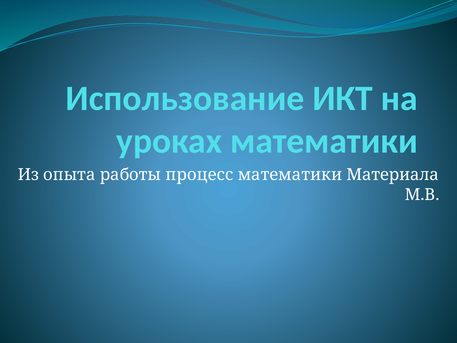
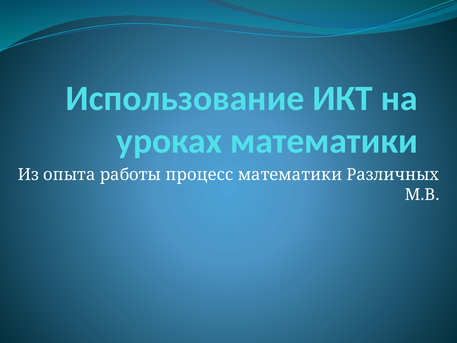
Материала: Материала -> Различных
